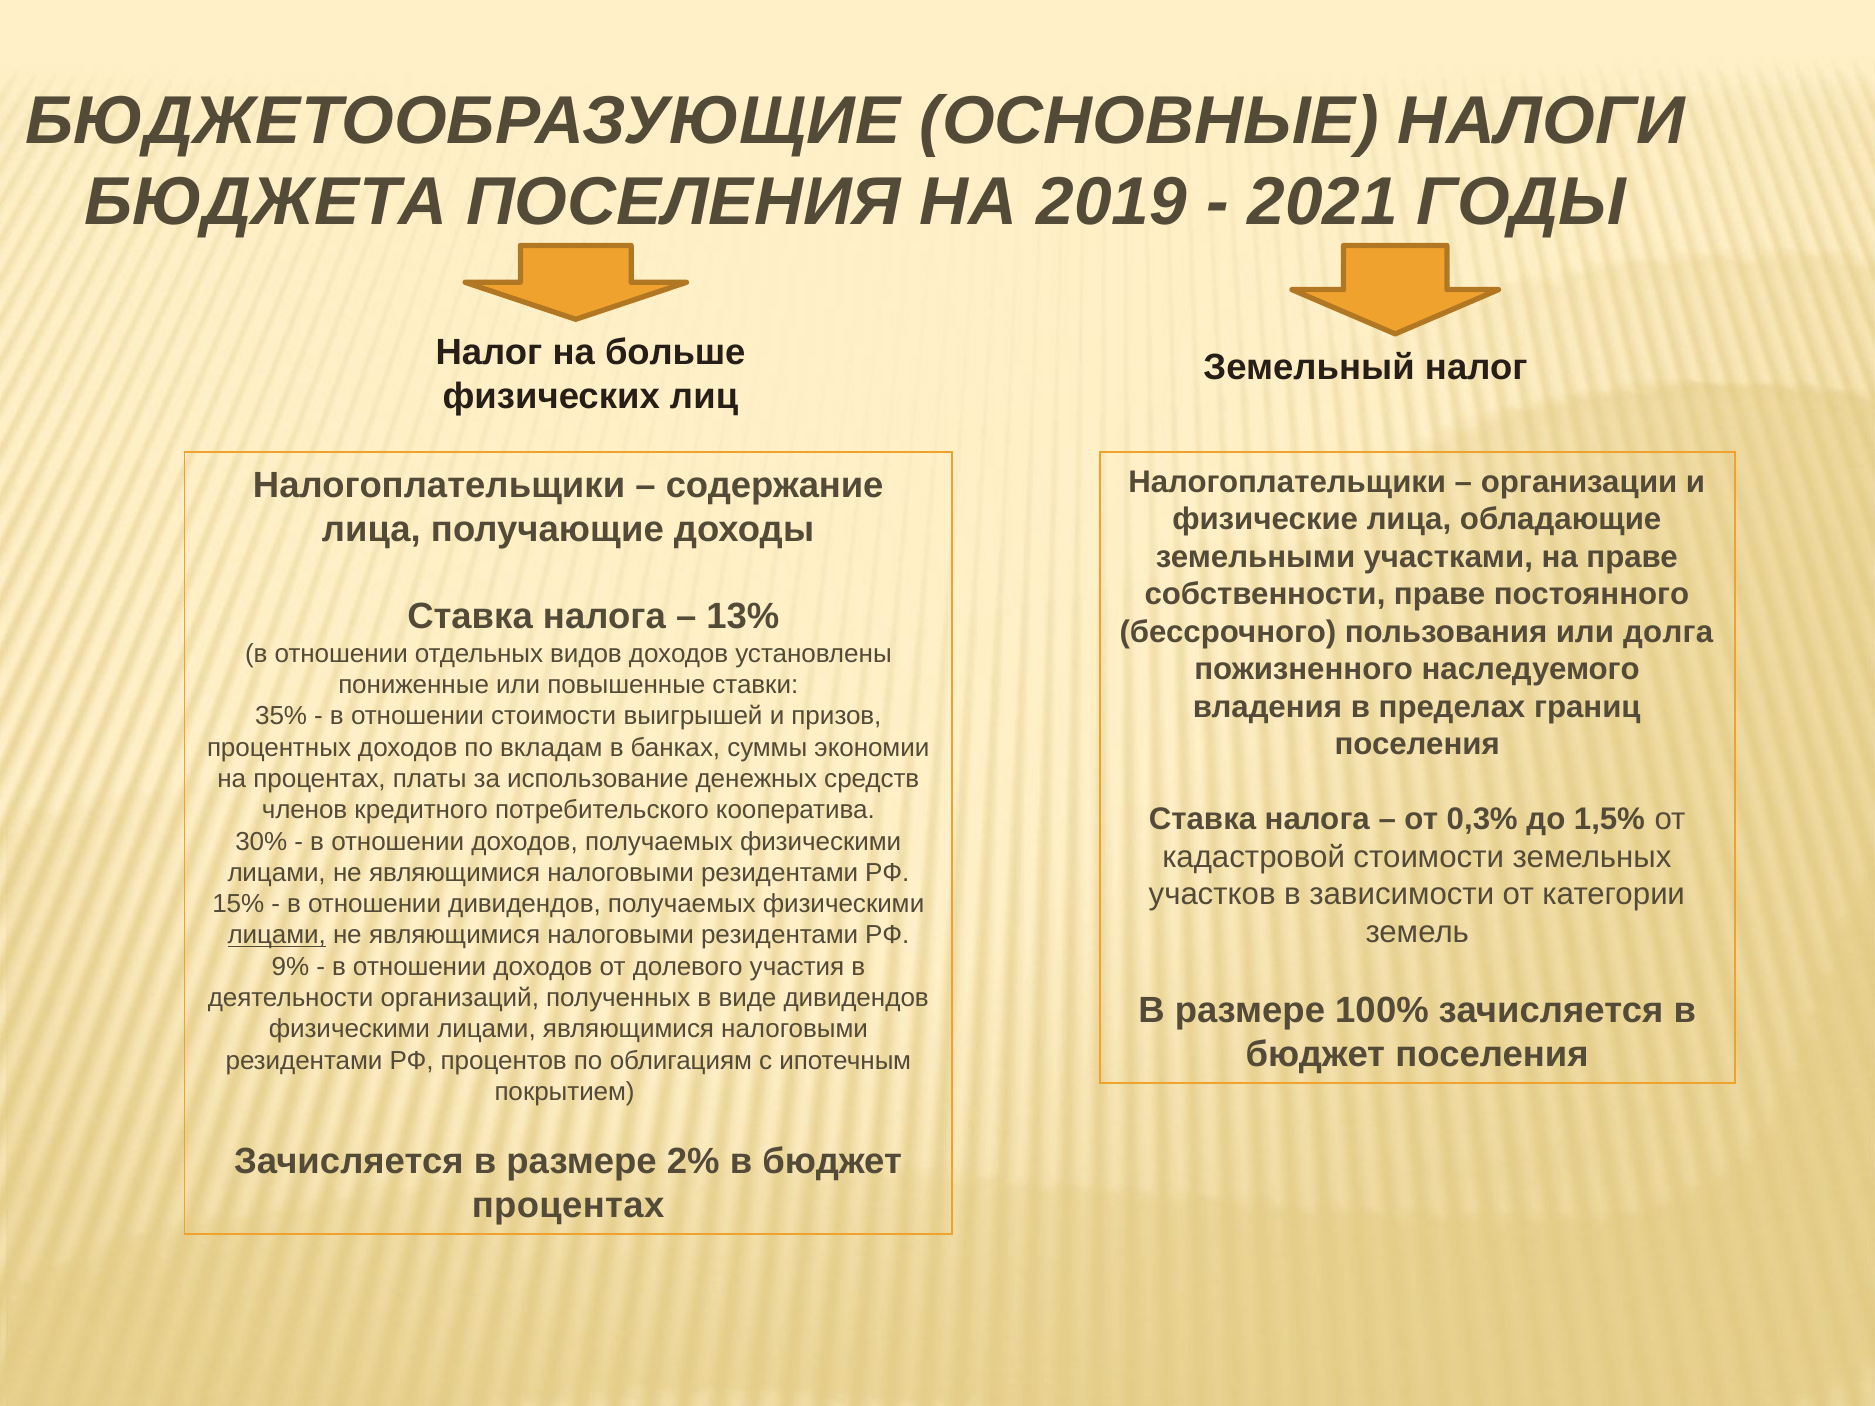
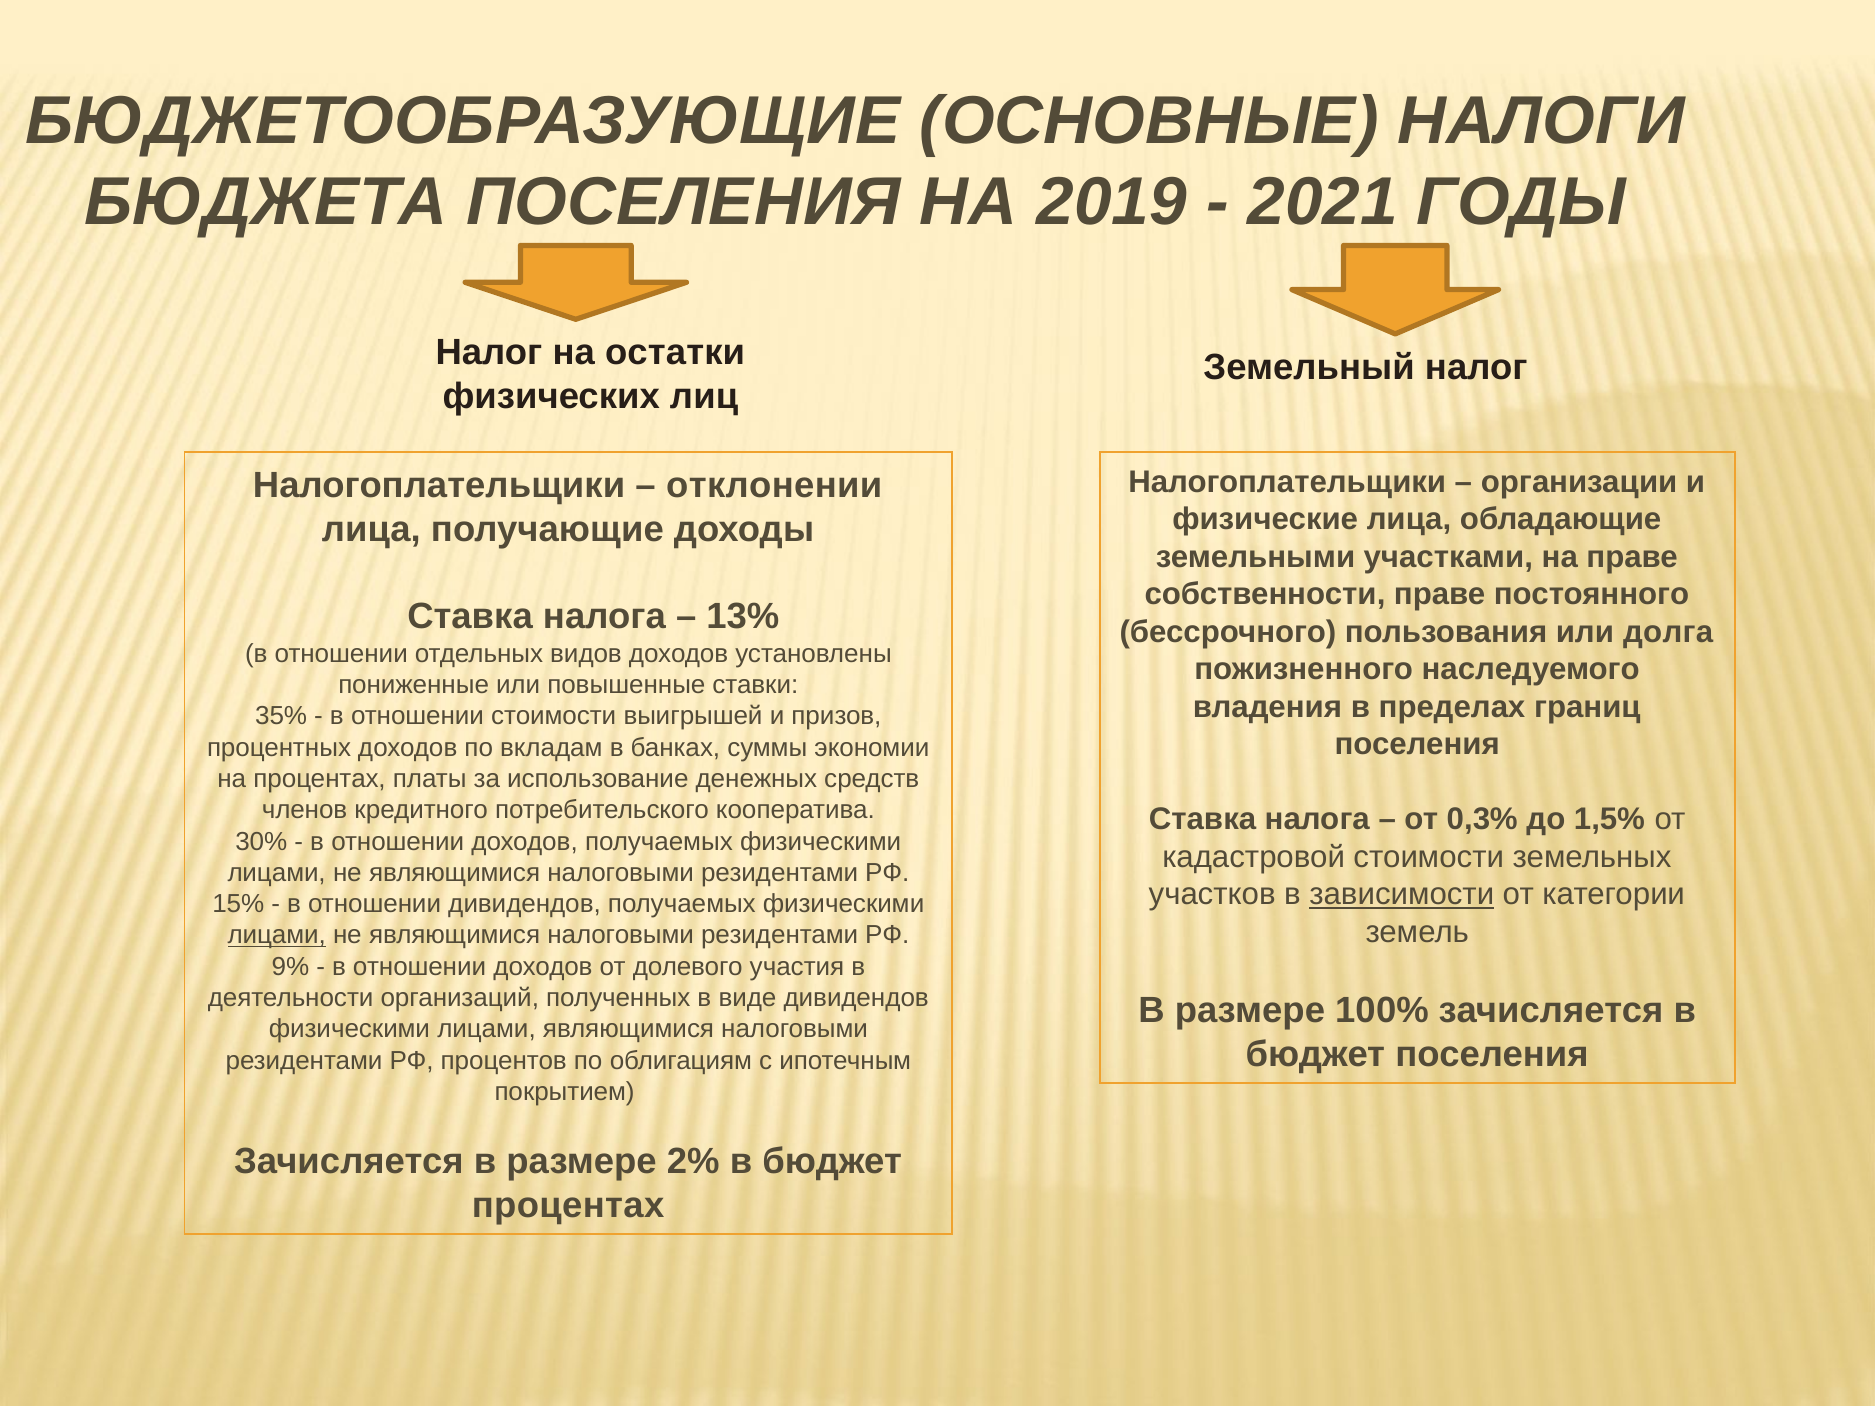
больше: больше -> остатки
содержание: содержание -> отклонении
зависимости underline: none -> present
